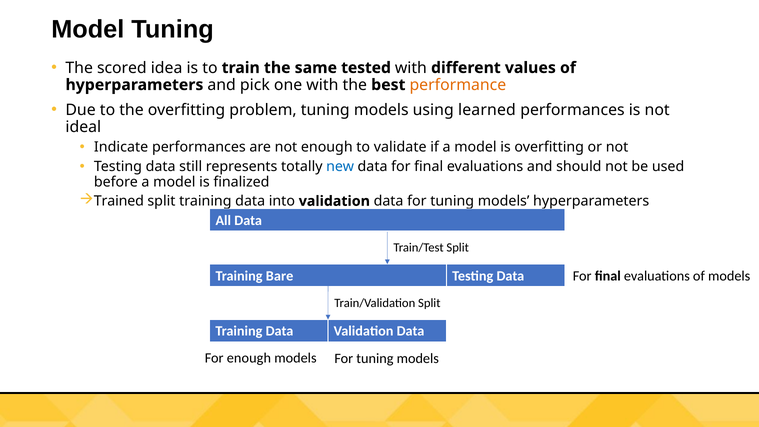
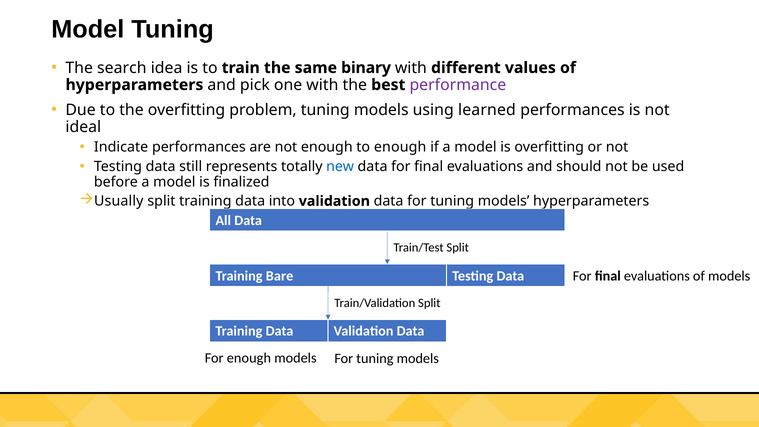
scored: scored -> search
tested: tested -> binary
performance colour: orange -> purple
to validate: validate -> enough
Trained: Trained -> Usually
